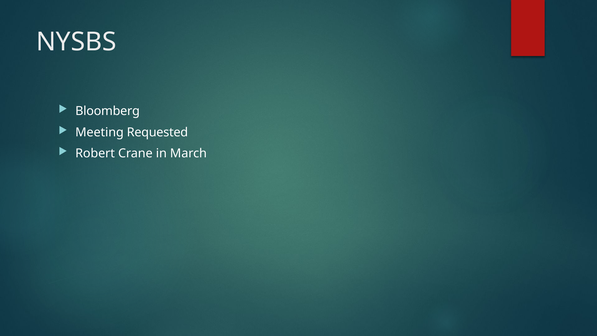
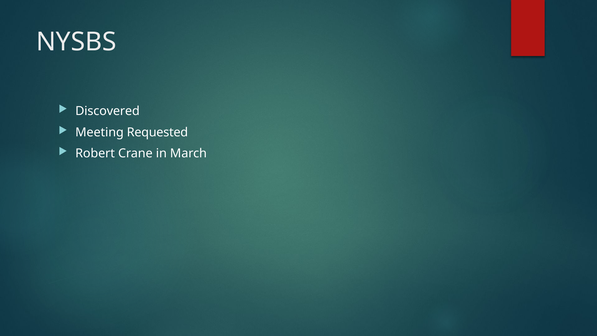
Bloomberg: Bloomberg -> Discovered
